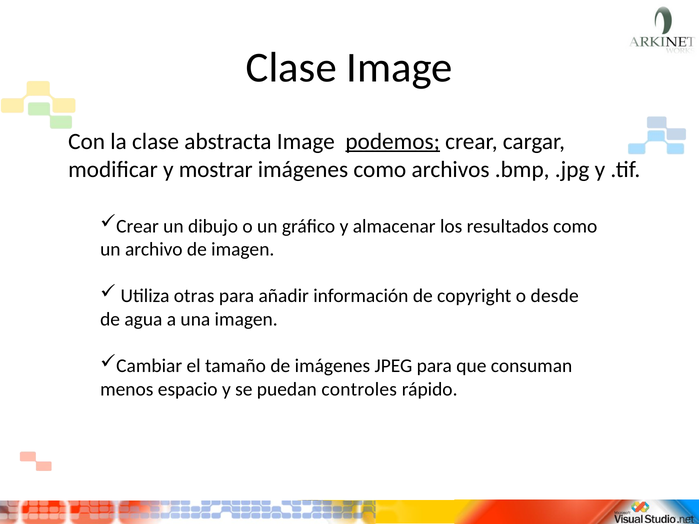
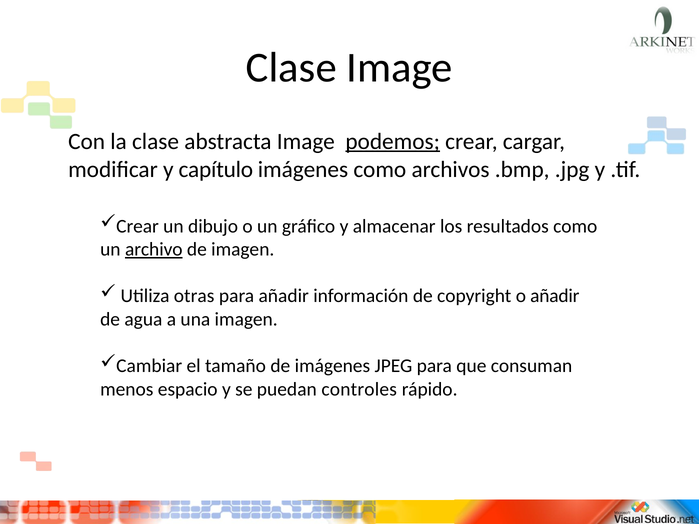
mostrar: mostrar -> capítulo
archivo underline: none -> present
o desde: desde -> añadir
